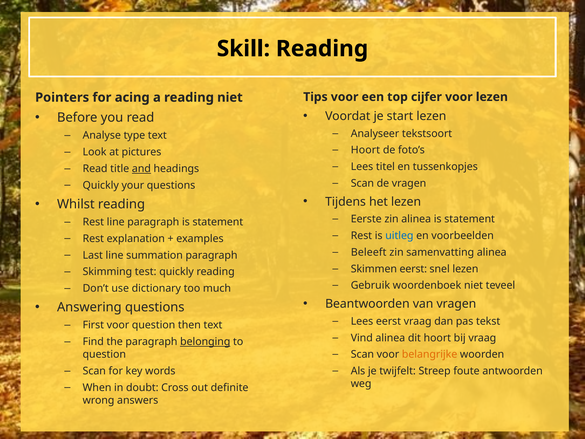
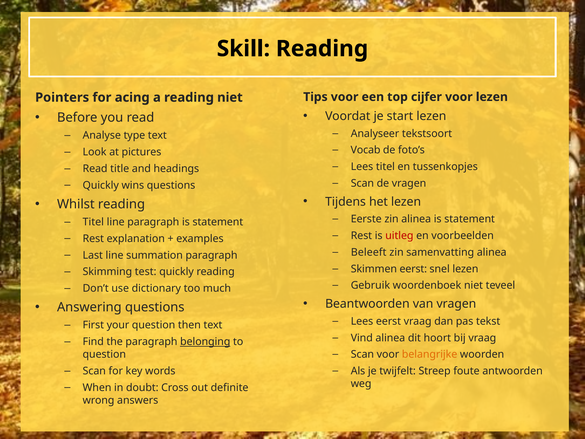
Hoort at (365, 150): Hoort -> Vocab
and underline: present -> none
your: your -> wins
Rest at (93, 222): Rest -> Titel
uitleg colour: blue -> red
First voor: voor -> your
